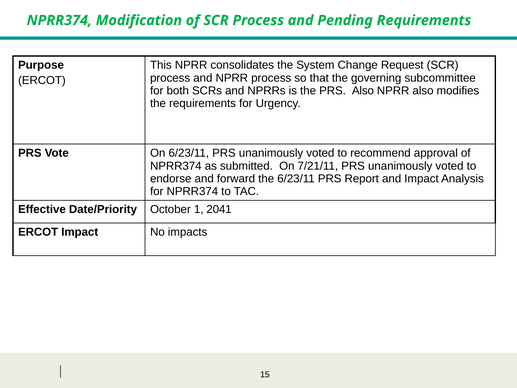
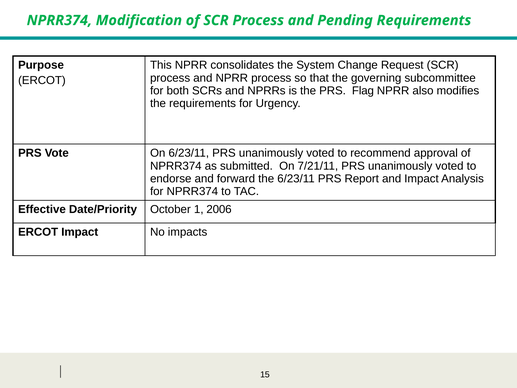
PRS Also: Also -> Flag
2041: 2041 -> 2006
